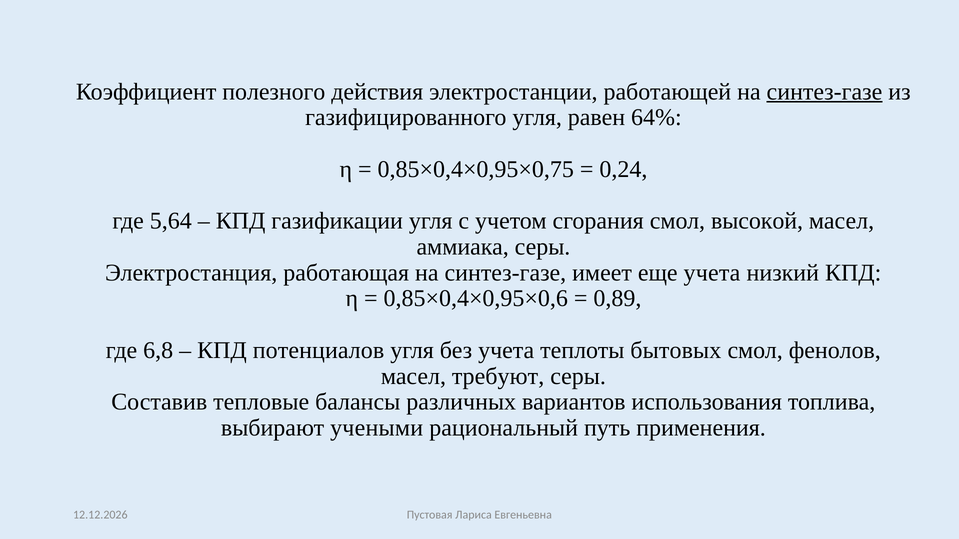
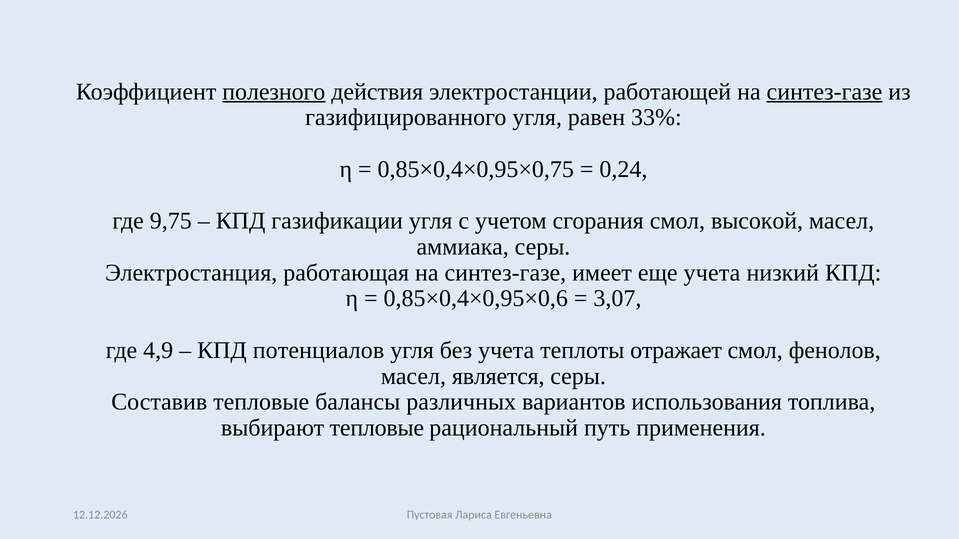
полезного underline: none -> present
64%: 64% -> 33%
5,64: 5,64 -> 9,75
0,89: 0,89 -> 3,07
6,8: 6,8 -> 4,9
бытовых: бытовых -> отражает
требуют: требуют -> является
выбирают учеными: учеными -> тепловые
